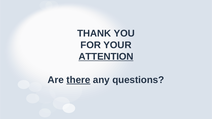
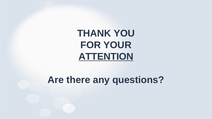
there underline: present -> none
